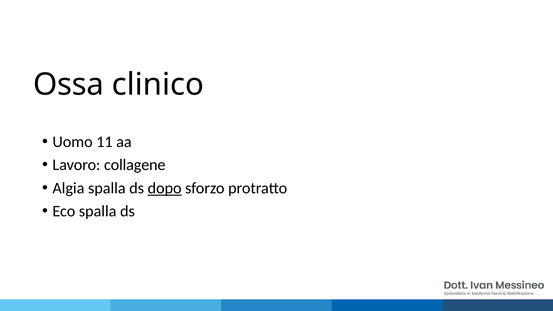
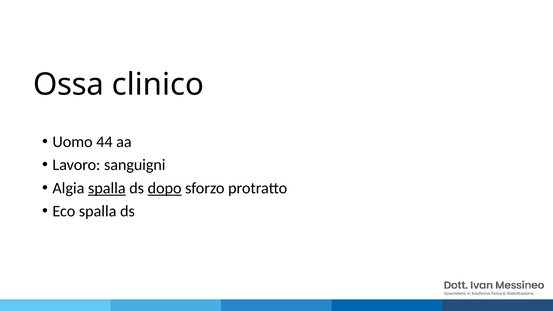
11: 11 -> 44
collagene: collagene -> sanguigni
spalla at (107, 188) underline: none -> present
